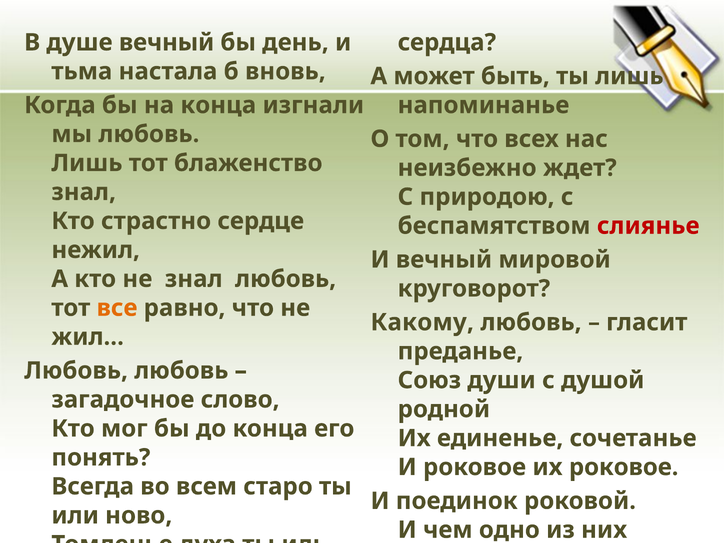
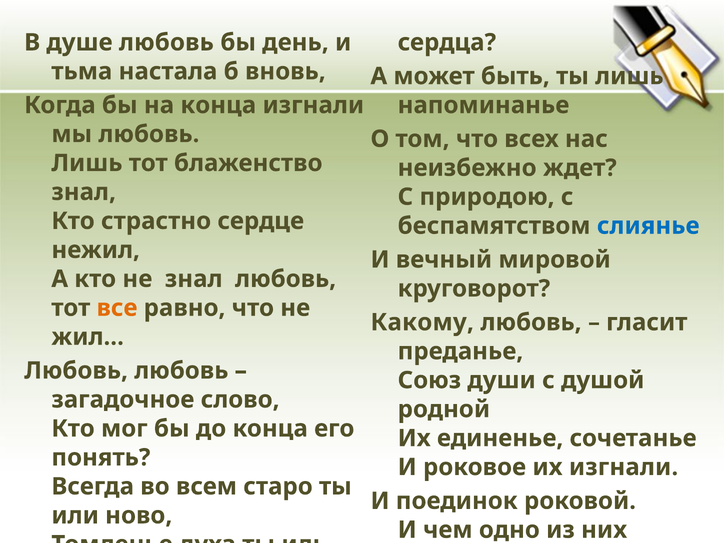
душе вечный: вечный -> любовь
слиянье colour: red -> blue
их роковое: роковое -> изгнали
